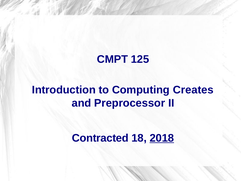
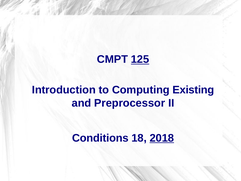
125 underline: none -> present
Creates: Creates -> Existing
Contracted: Contracted -> Conditions
